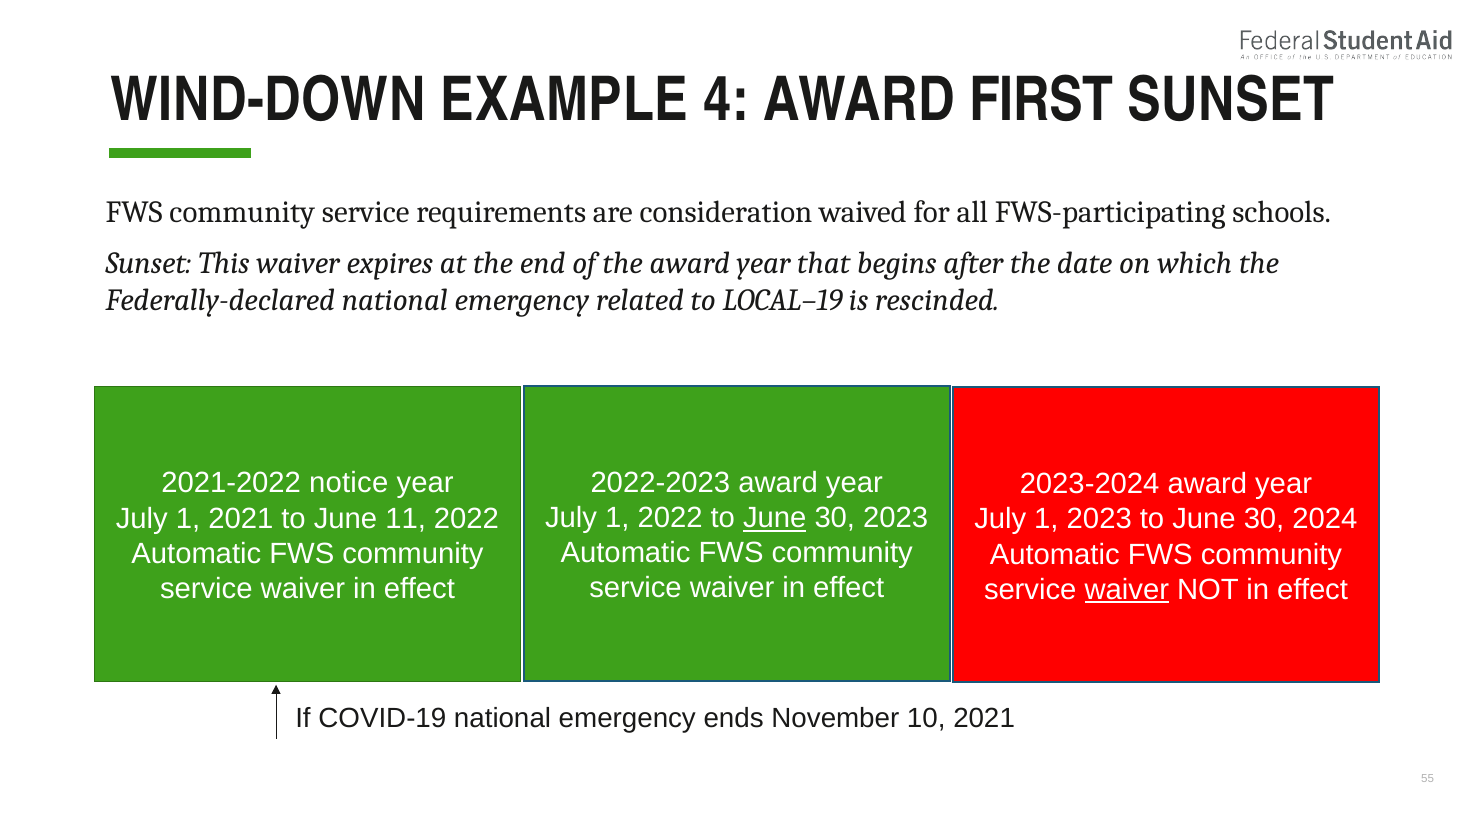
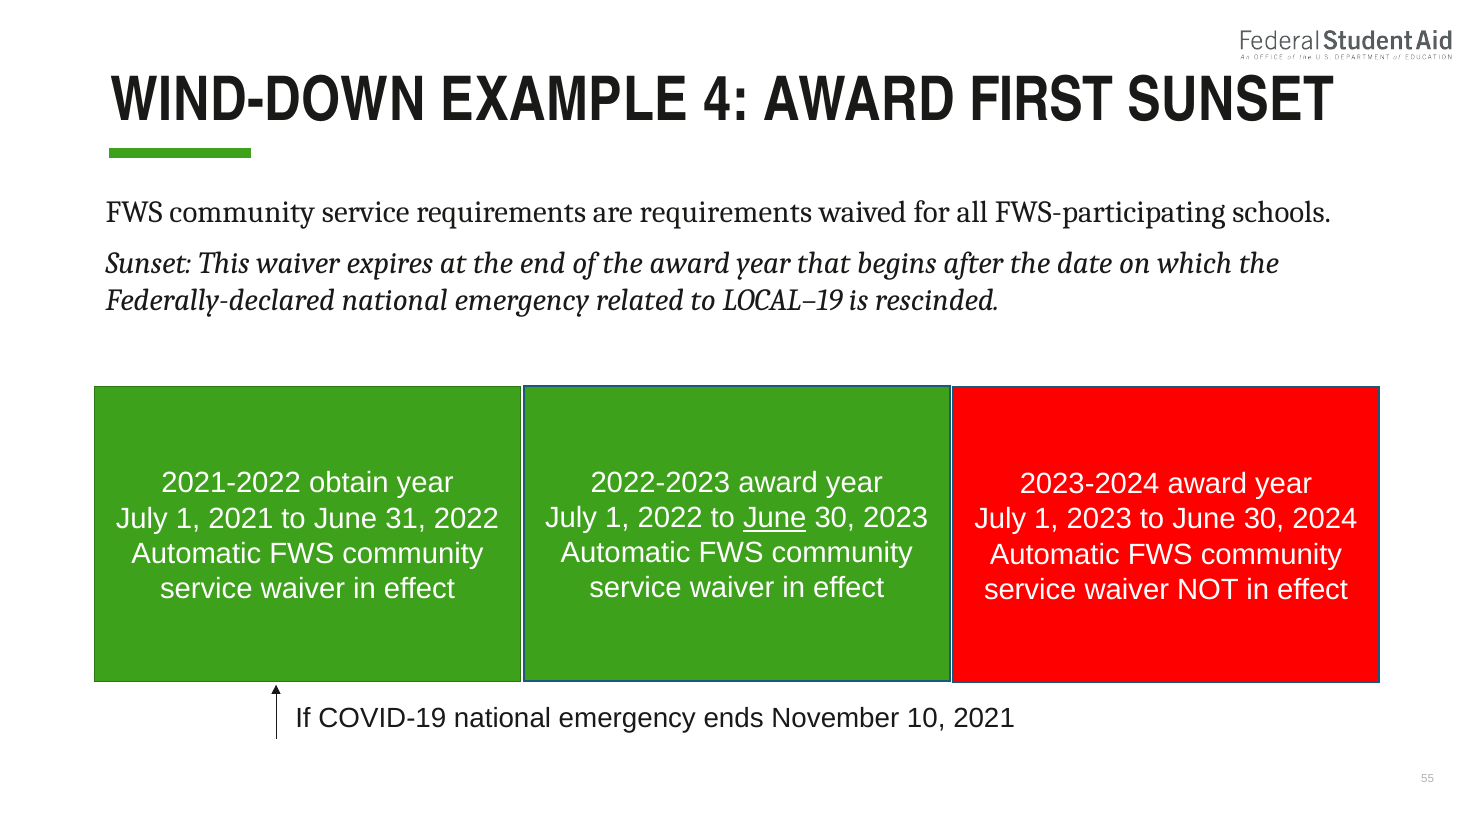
are consideration: consideration -> requirements
notice: notice -> obtain
11: 11 -> 31
waiver at (1127, 590) underline: present -> none
